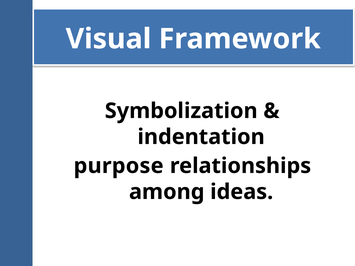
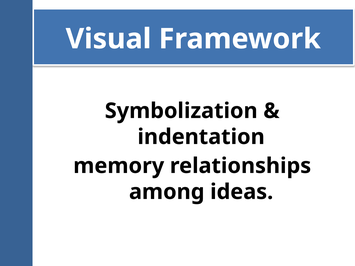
purpose: purpose -> memory
